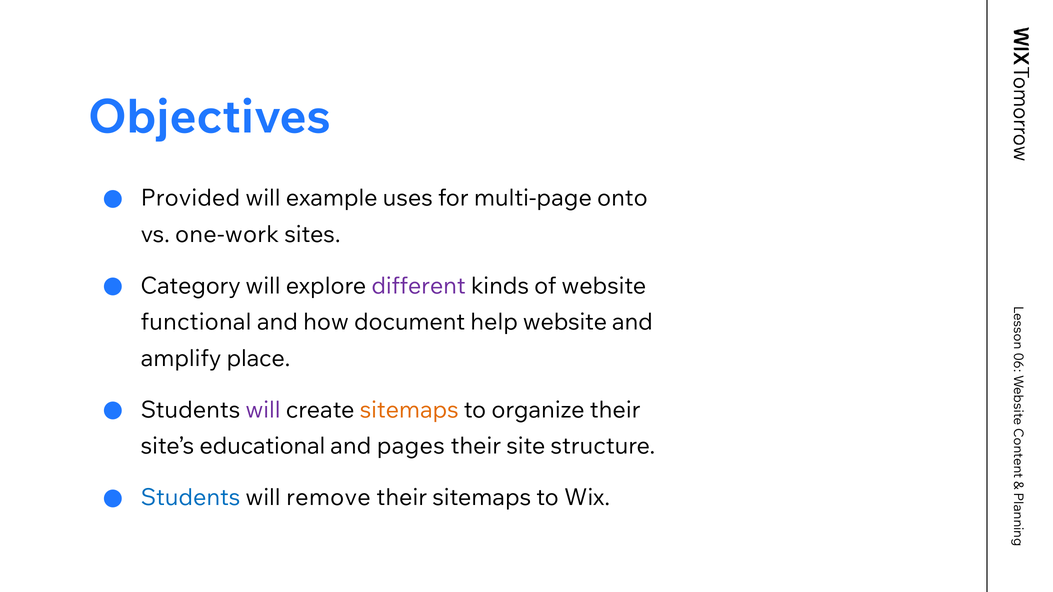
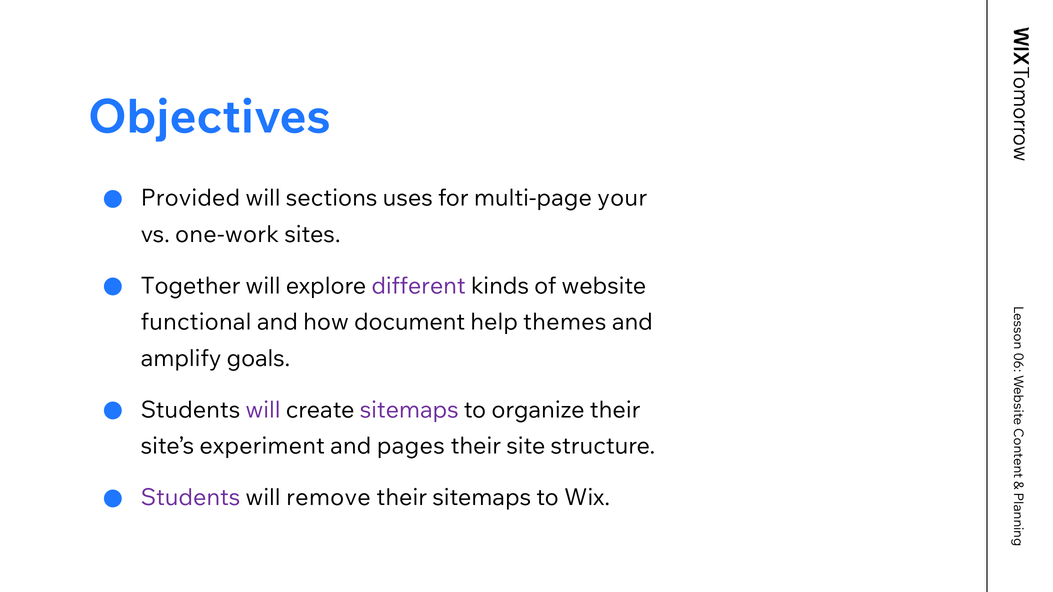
example: example -> sections
onto: onto -> your
Category: Category -> Together
help website: website -> themes
place: place -> goals
sitemaps at (409, 410) colour: orange -> purple
educational: educational -> experiment
Students at (191, 498) colour: blue -> purple
